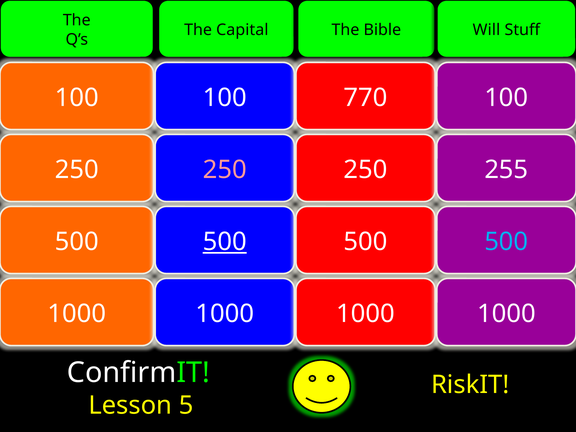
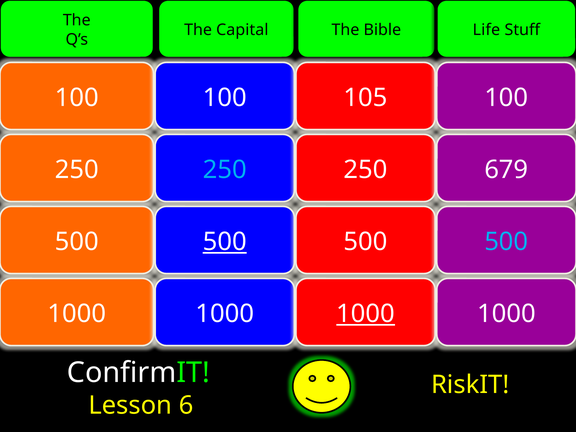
Will: Will -> Life
770: 770 -> 105
250 at (225, 170) colour: pink -> light blue
255: 255 -> 679
1000 at (366, 314) underline: none -> present
5: 5 -> 6
